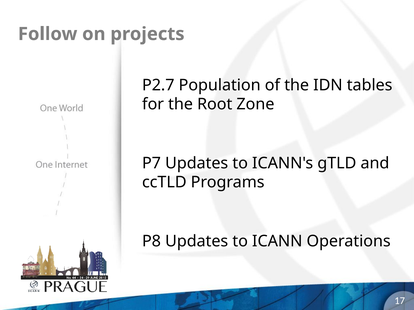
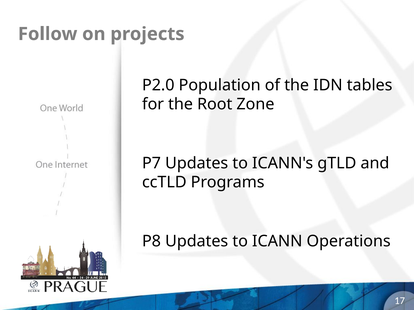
P2.7: P2.7 -> P2.0
